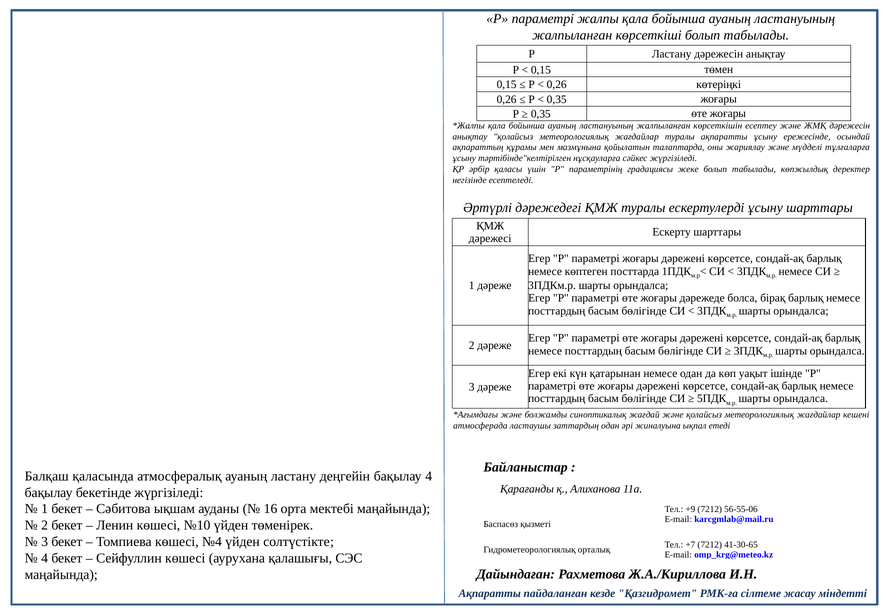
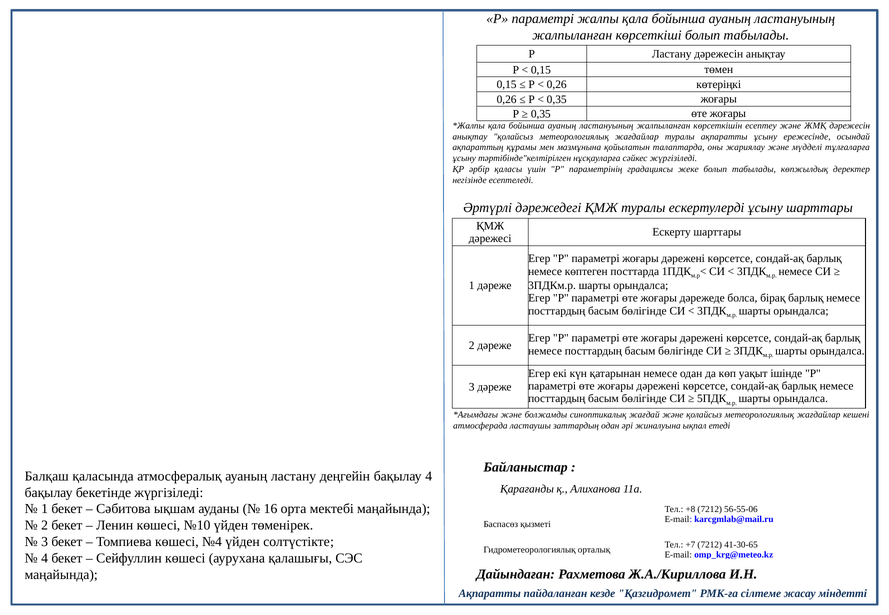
+9: +9 -> +8
